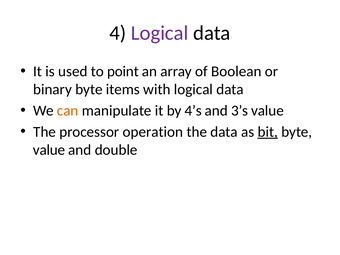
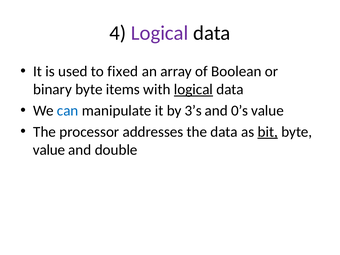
point: point -> fixed
logical at (193, 89) underline: none -> present
can colour: orange -> blue
4’s: 4’s -> 3’s
3’s: 3’s -> 0’s
operation: operation -> addresses
